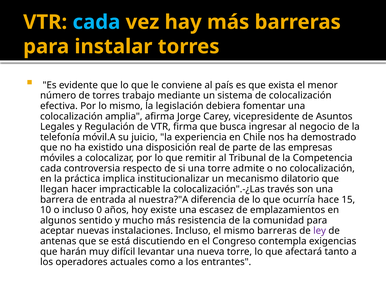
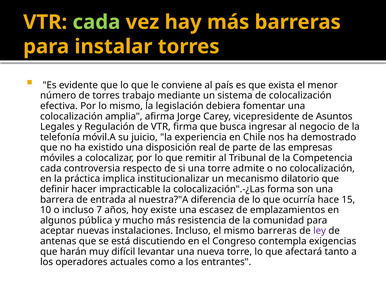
cada at (96, 22) colour: light blue -> light green
llegan: llegan -> definir
través: través -> forma
0: 0 -> 7
sentido: sentido -> pública
